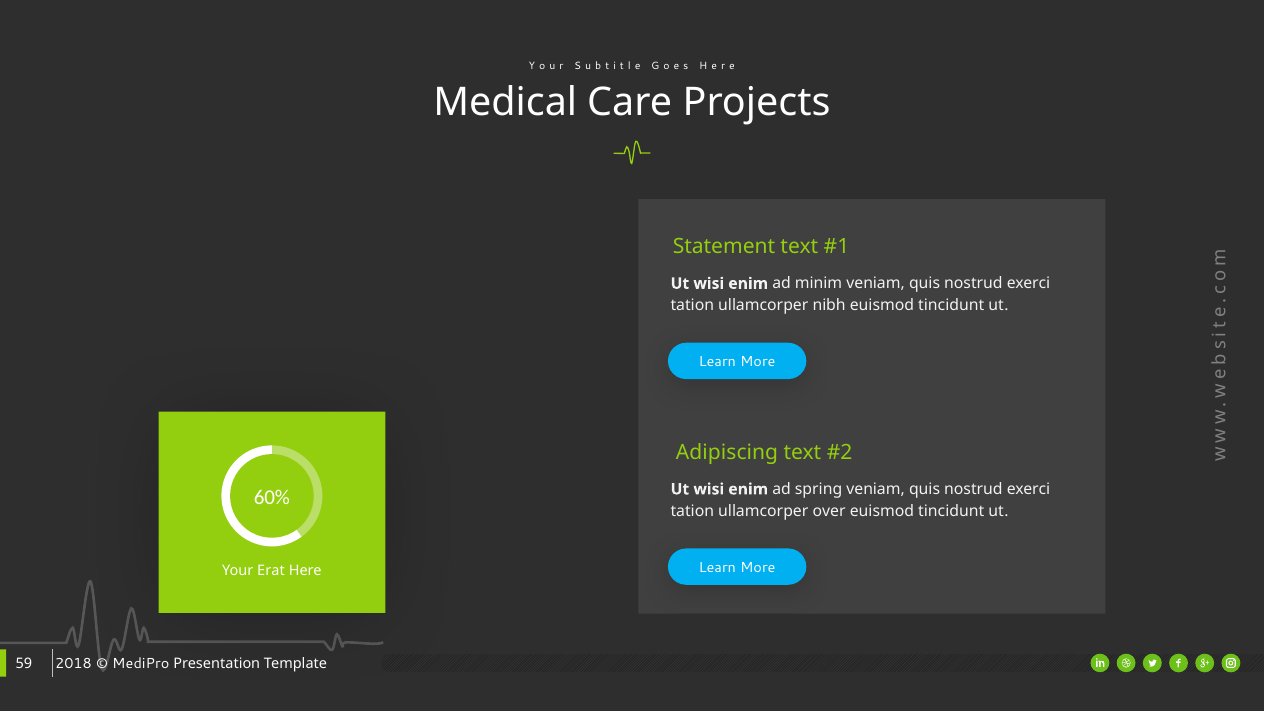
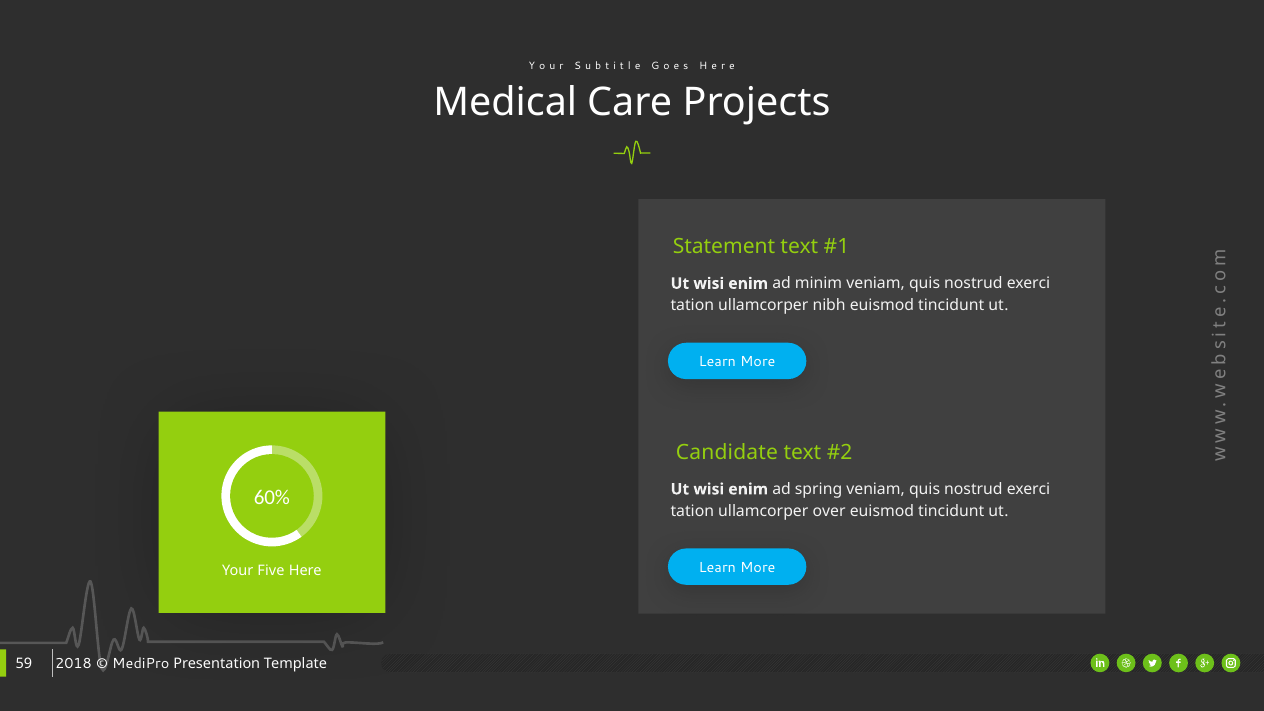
Adipiscing: Adipiscing -> Candidate
Erat: Erat -> Five
